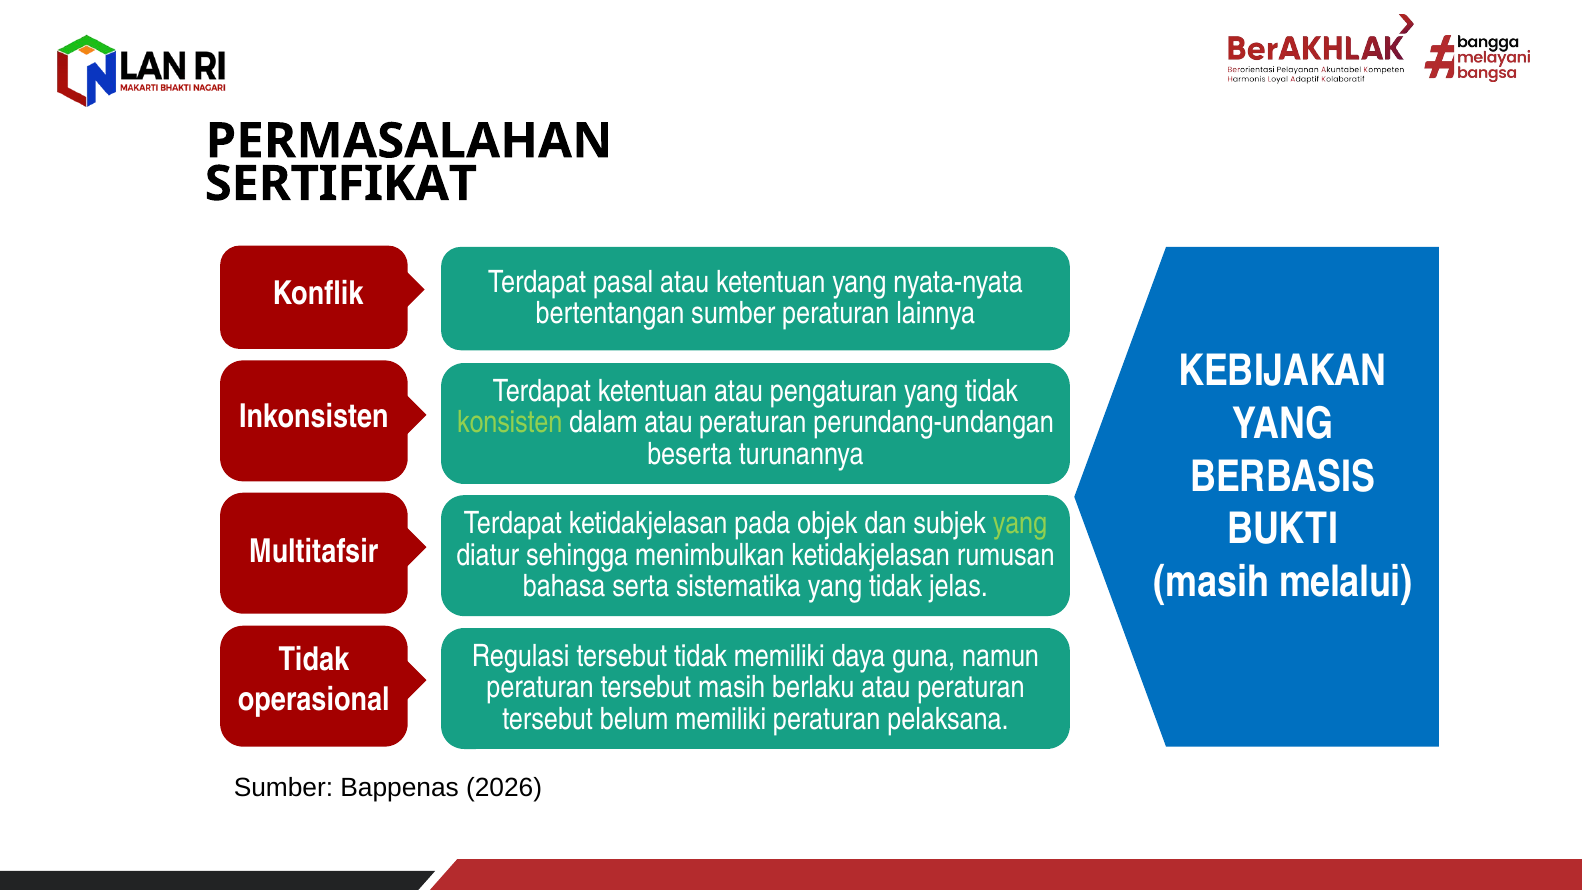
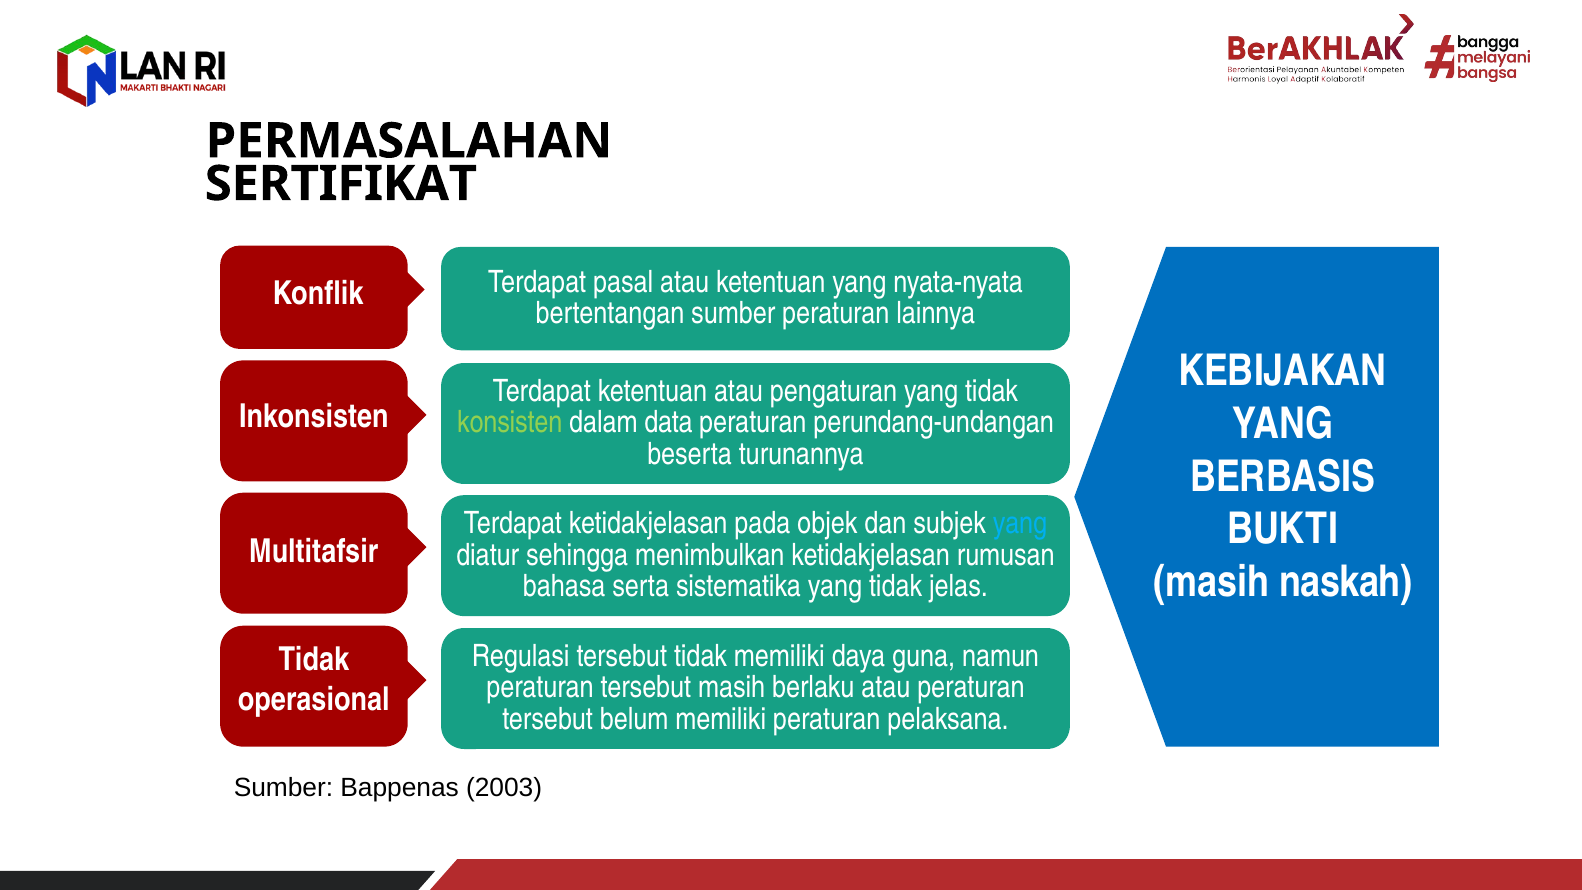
dalam atau: atau -> data
yang at (1020, 523) colour: light green -> light blue
melalui: melalui -> naskah
2026: 2026 -> 2003
